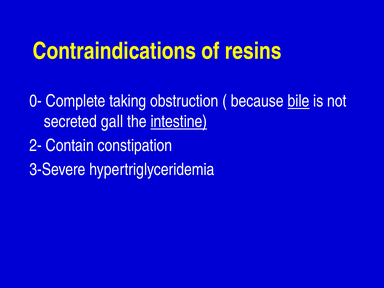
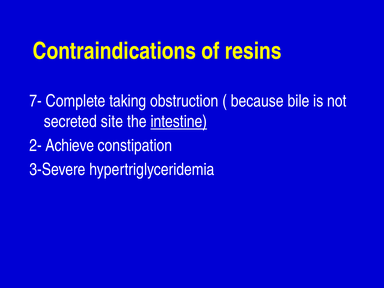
0-: 0- -> 7-
bile underline: present -> none
gall: gall -> site
Contain: Contain -> Achieve
